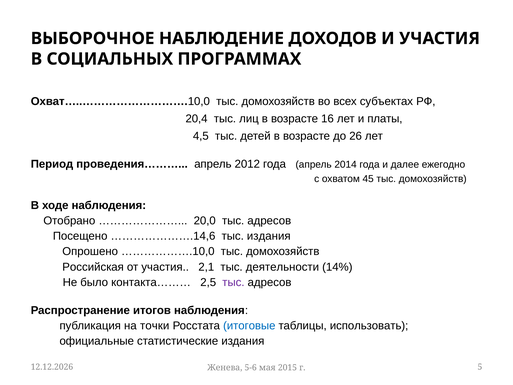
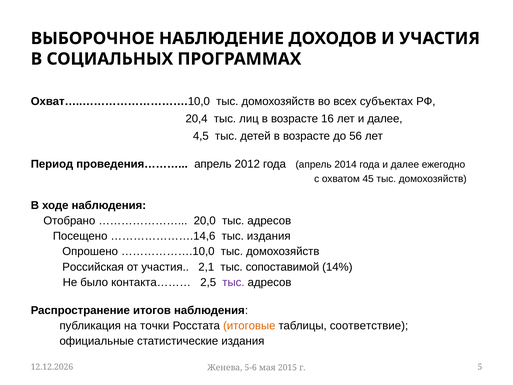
лет и платы: платы -> далее
26: 26 -> 56
деятельности: деятельности -> сопоставимой
итоговые colour: blue -> orange
использовать: использовать -> соответствие
